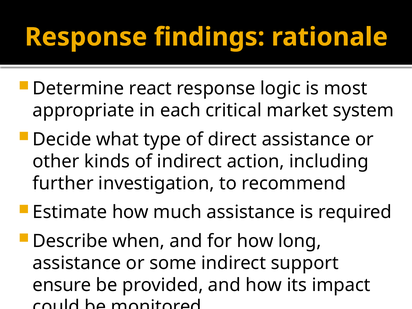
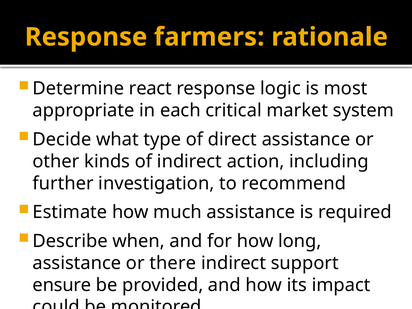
findings: findings -> farmers
some: some -> there
